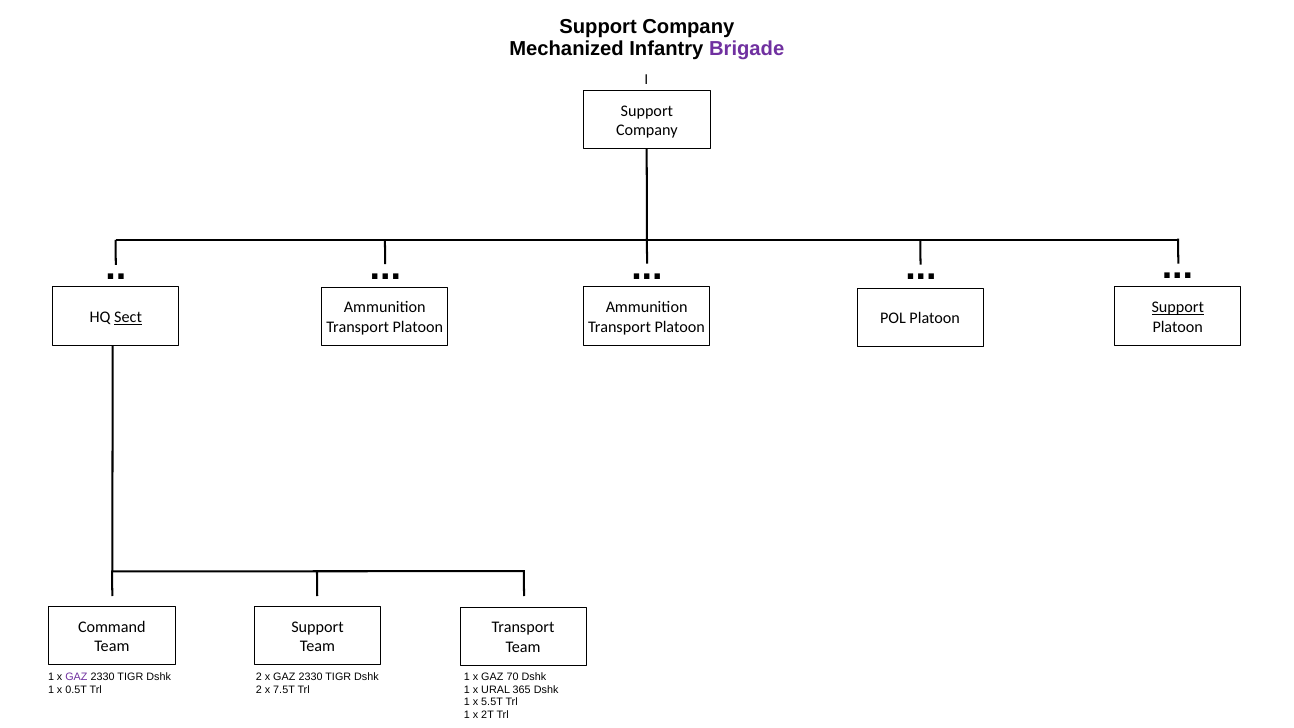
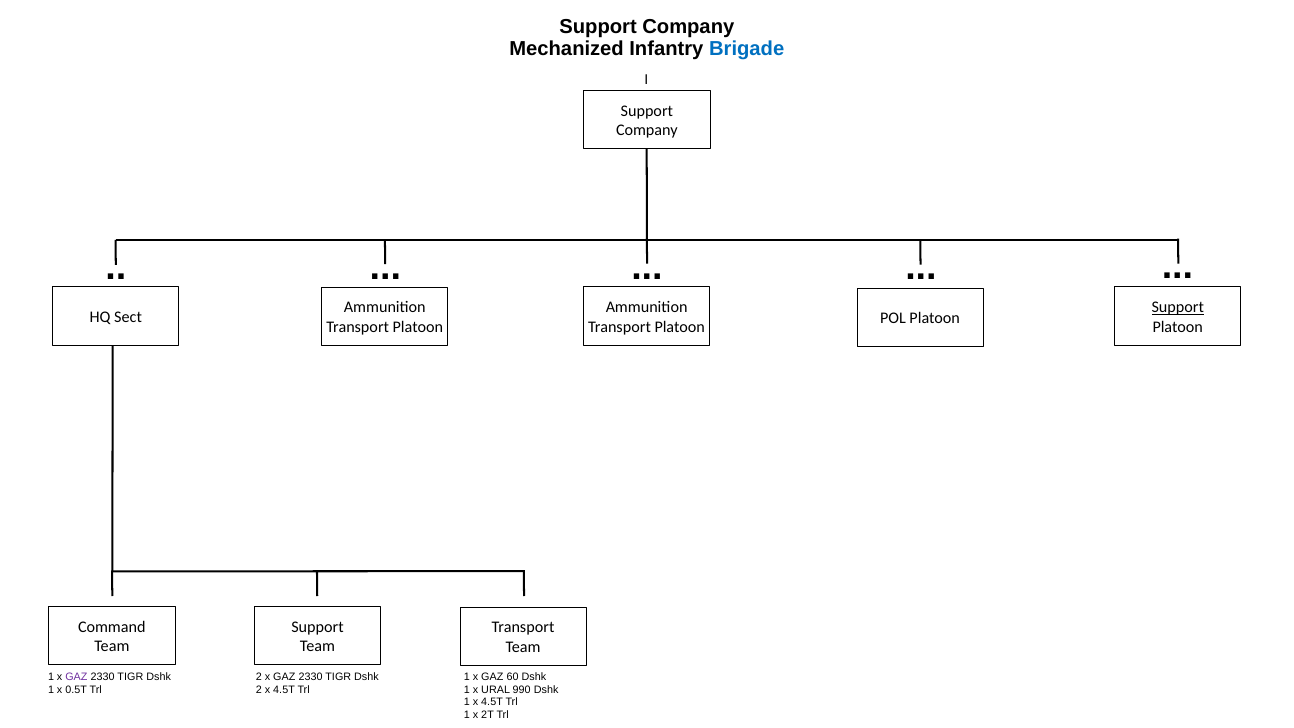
Brigade colour: purple -> blue
Sect underline: present -> none
70: 70 -> 60
2 x 7.5T: 7.5T -> 4.5T
365: 365 -> 990
1 x 5.5T: 5.5T -> 4.5T
